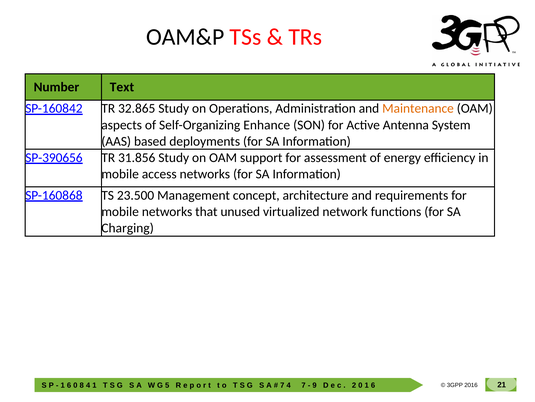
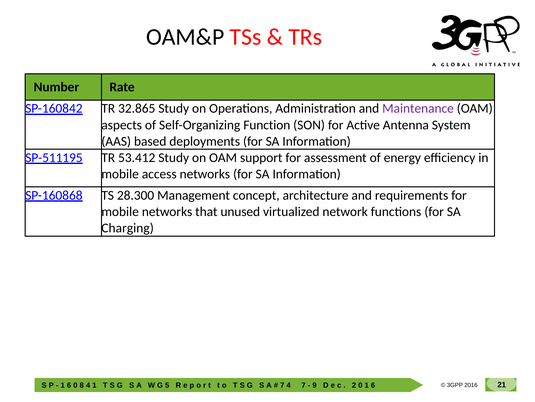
Text: Text -> Rate
Maintenance colour: orange -> purple
Enhance: Enhance -> Function
SP-390656: SP-390656 -> SP-511195
31.856: 31.856 -> 53.412
23.500: 23.500 -> 28.300
